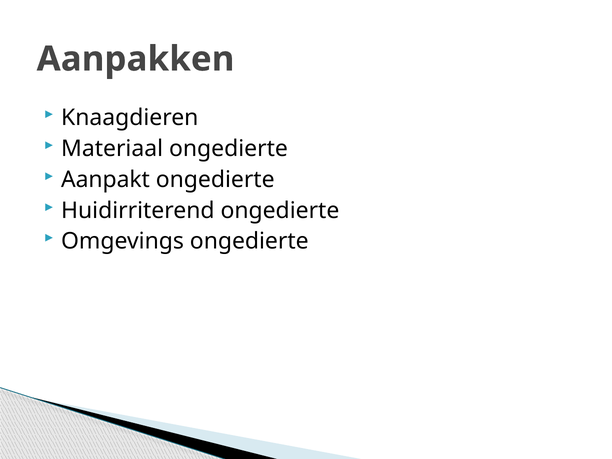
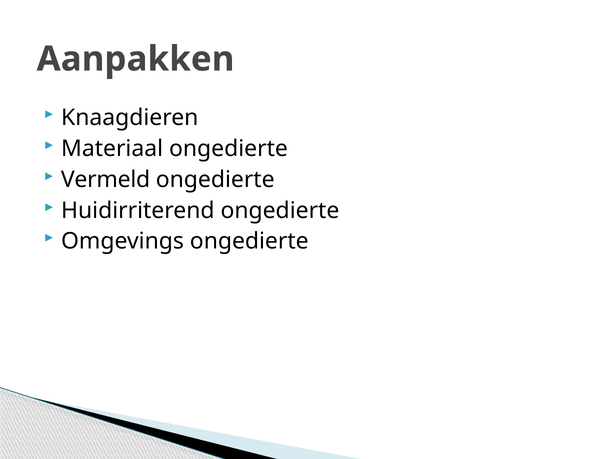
Aanpakt: Aanpakt -> Vermeld
